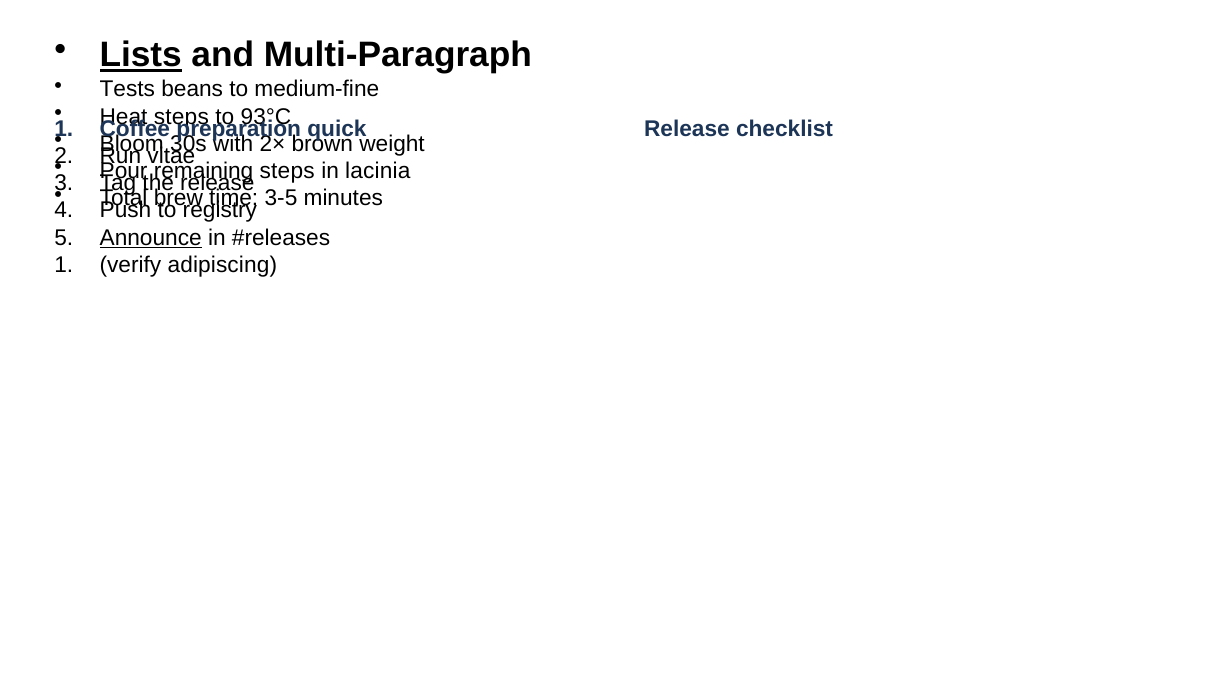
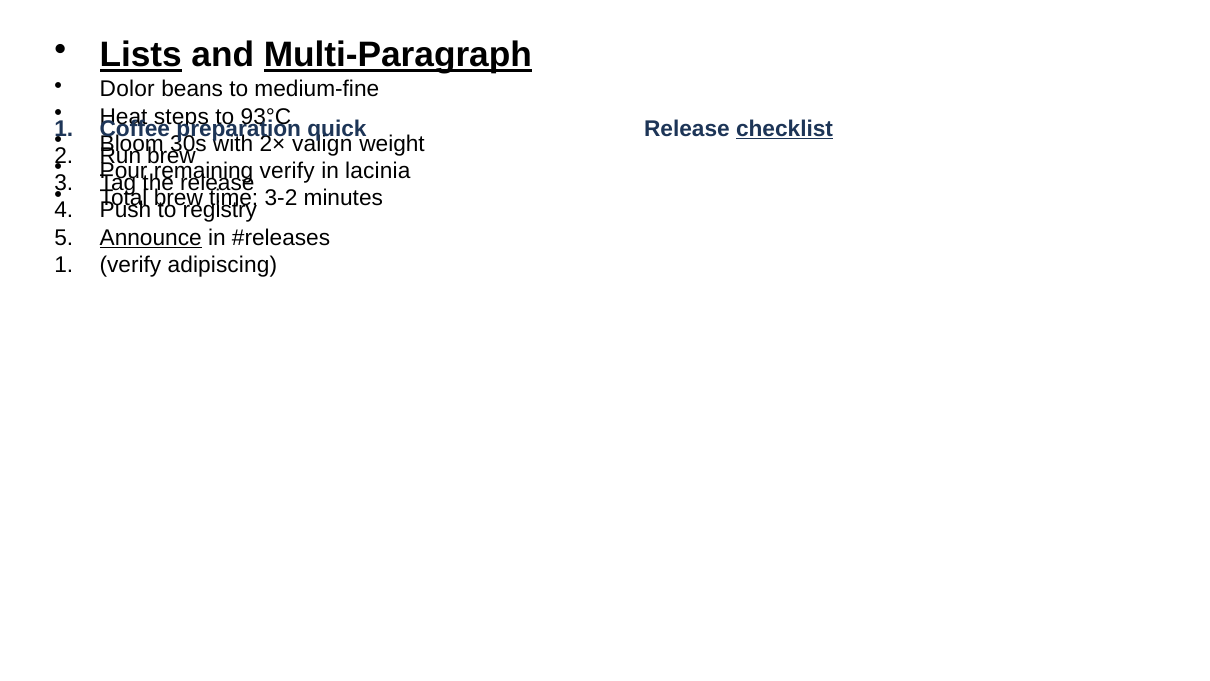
Multi-Paragraph underline: none -> present
Tests: Tests -> Dolor
checklist underline: none -> present
brown: brown -> valign
vitae at (171, 156): vitae -> brew
steps at (287, 171): steps -> verify
3-5: 3-5 -> 3-2
